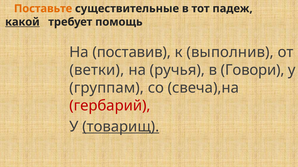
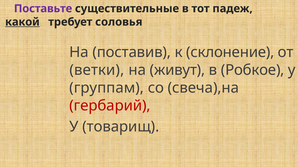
Поставьте colour: orange -> purple
помощь: помощь -> соловья
выполнив: выполнив -> склонение
ручья: ручья -> живут
Говори: Говори -> Робкое
товарищ underline: present -> none
